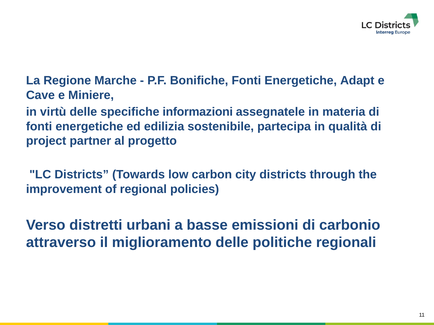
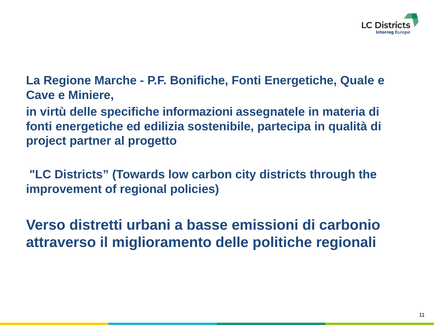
Adapt: Adapt -> Quale
